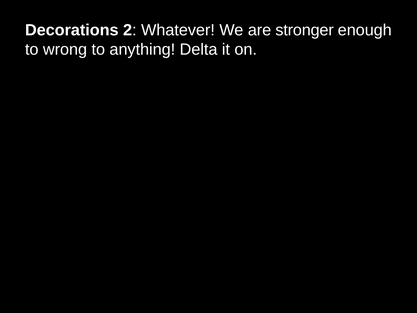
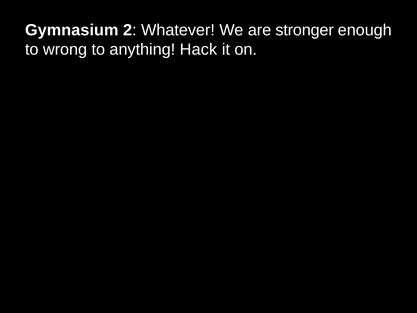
Decorations: Decorations -> Gymnasium
Delta: Delta -> Hack
